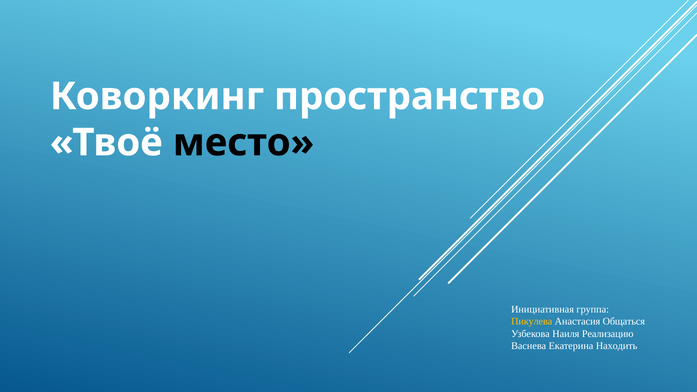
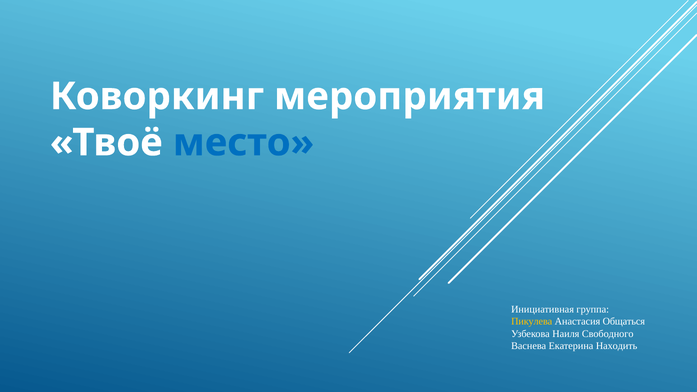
пространство: пространство -> мероприятия
место colour: black -> blue
Реализацию: Реализацию -> Свободного
